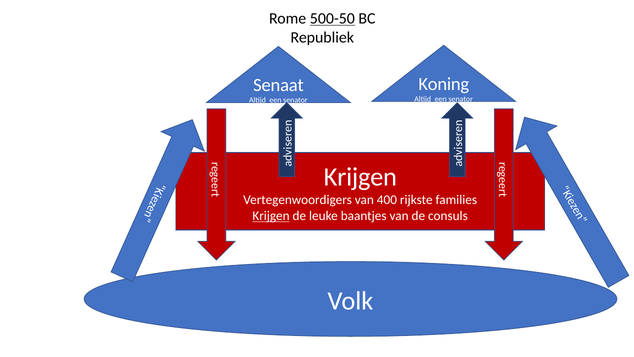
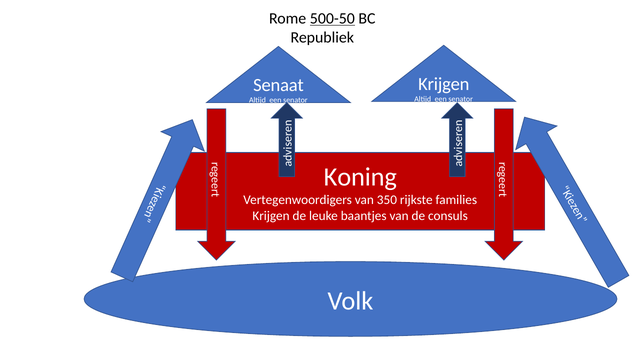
Koning at (444, 84): Koning -> Krijgen
Krijgen at (360, 177): Krijgen -> Koning
400: 400 -> 350
Krijgen at (271, 216) underline: present -> none
